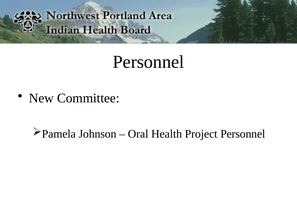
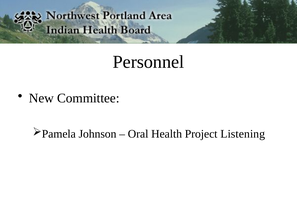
Project Personnel: Personnel -> Listening
